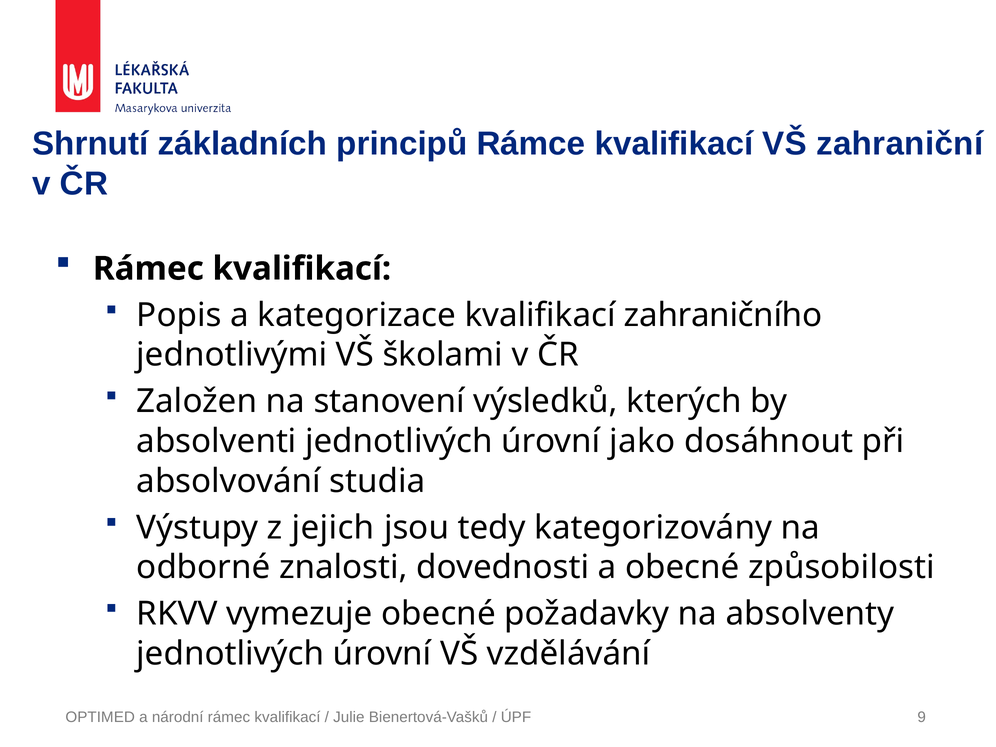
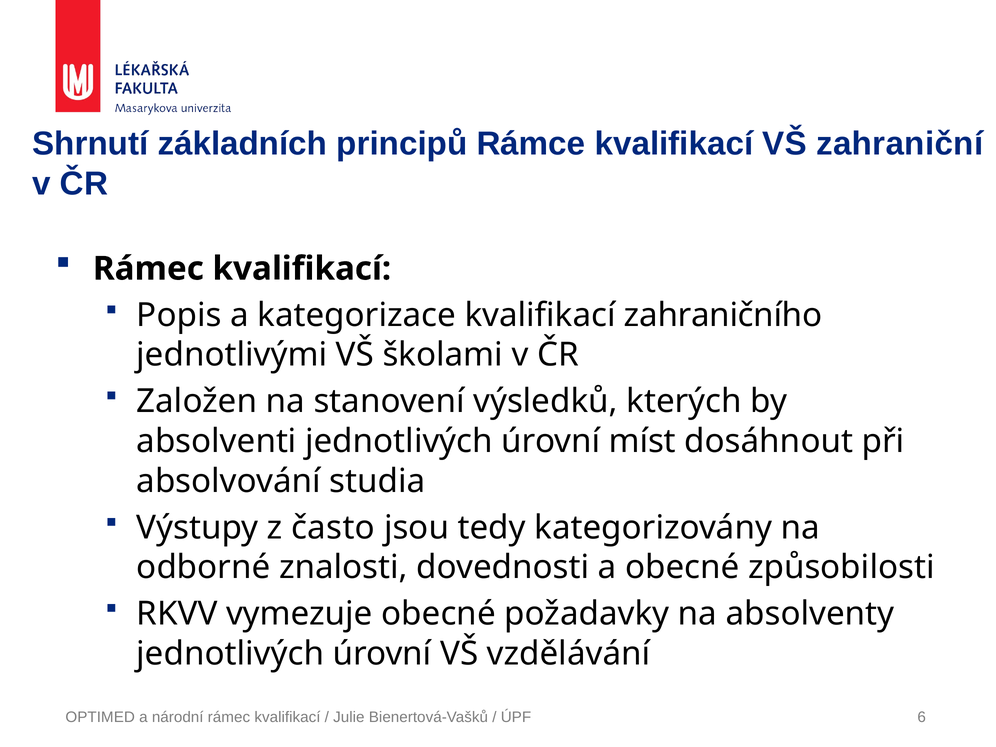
jako: jako -> míst
jejich: jejich -> často
9: 9 -> 6
